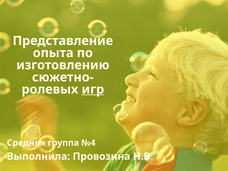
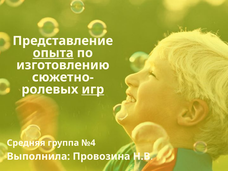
опыта underline: none -> present
